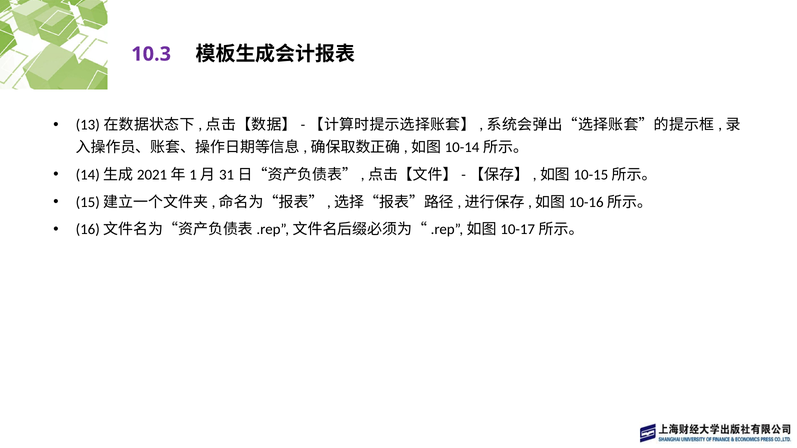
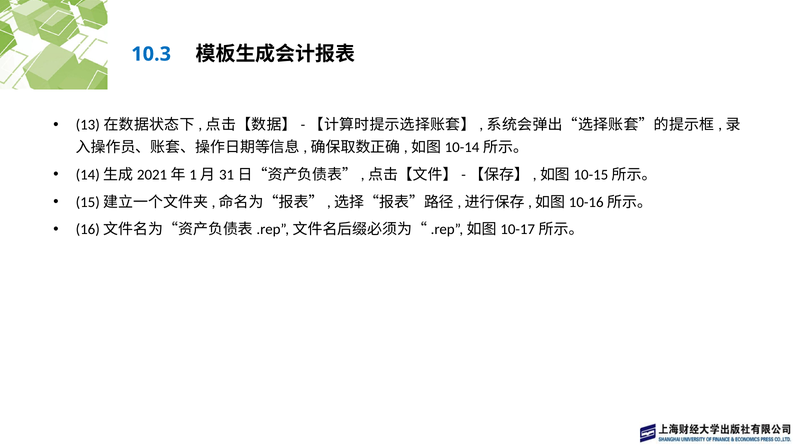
10.3 colour: purple -> blue
